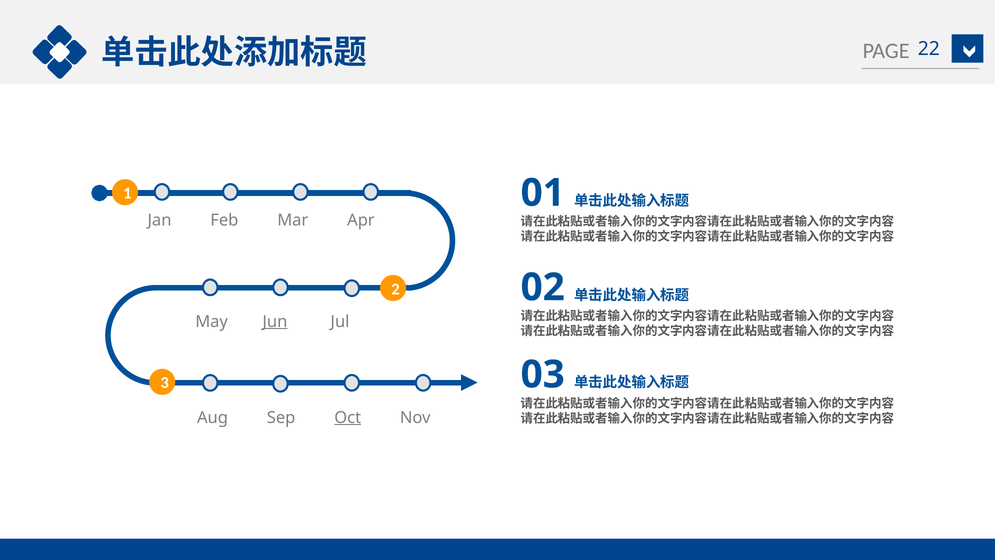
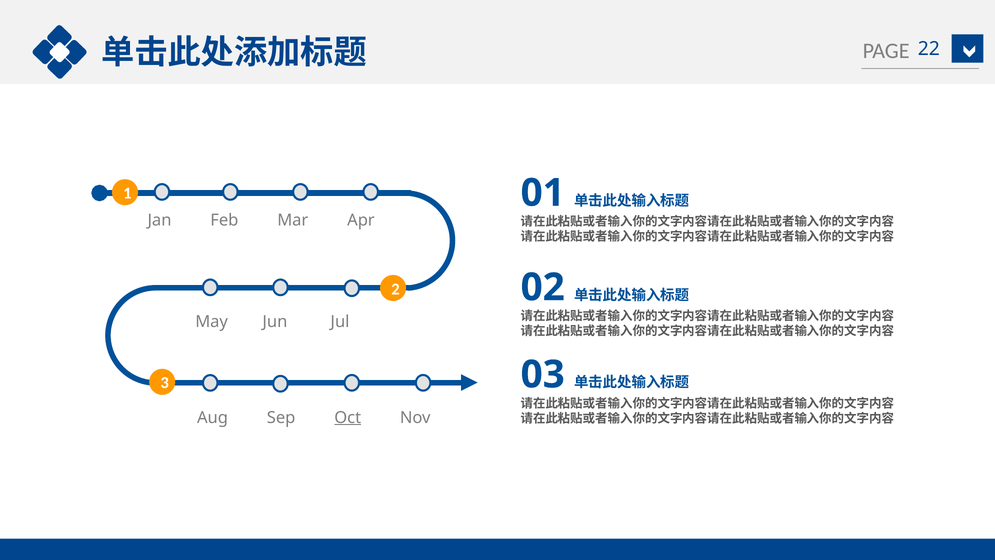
Jun underline: present -> none
